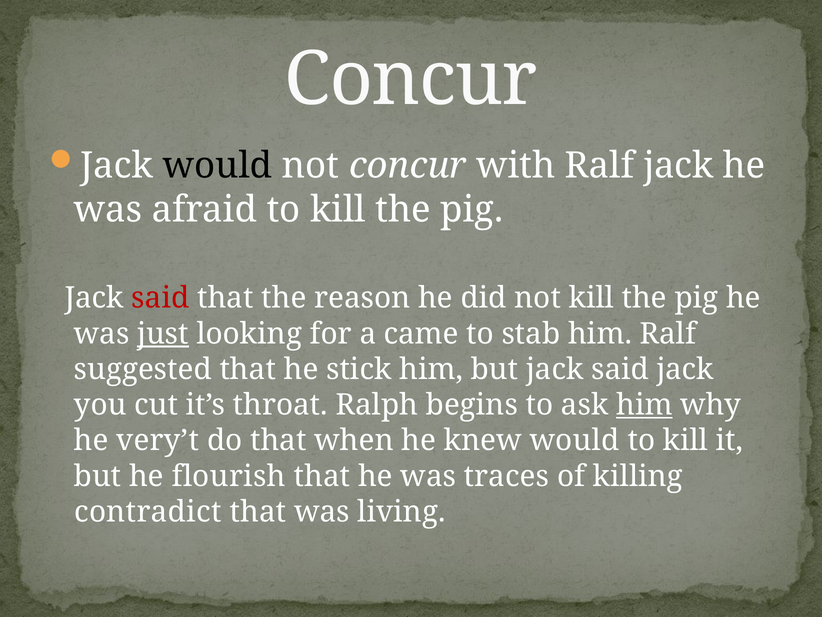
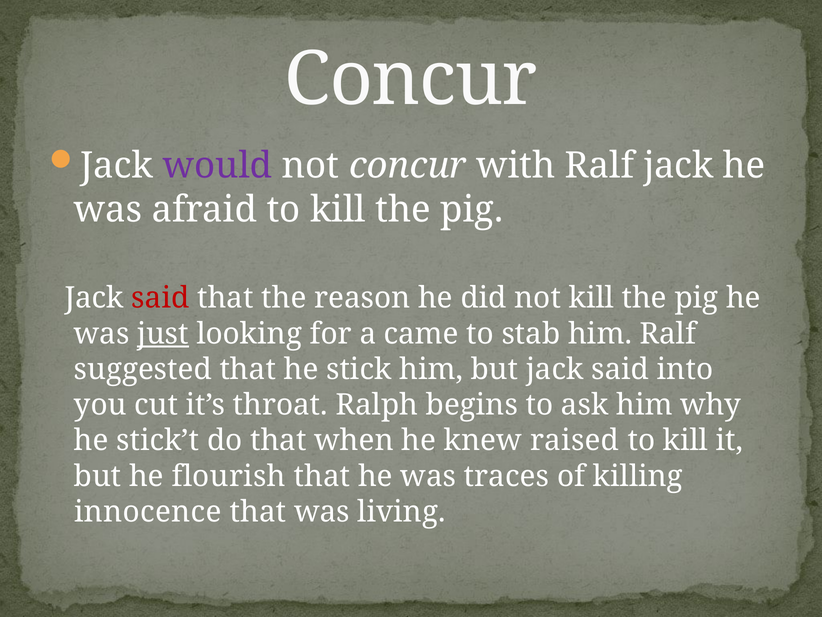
would at (217, 166) colour: black -> purple
said jack: jack -> into
him at (644, 405) underline: present -> none
very’t: very’t -> stick’t
knew would: would -> raised
contradict: contradict -> innocence
